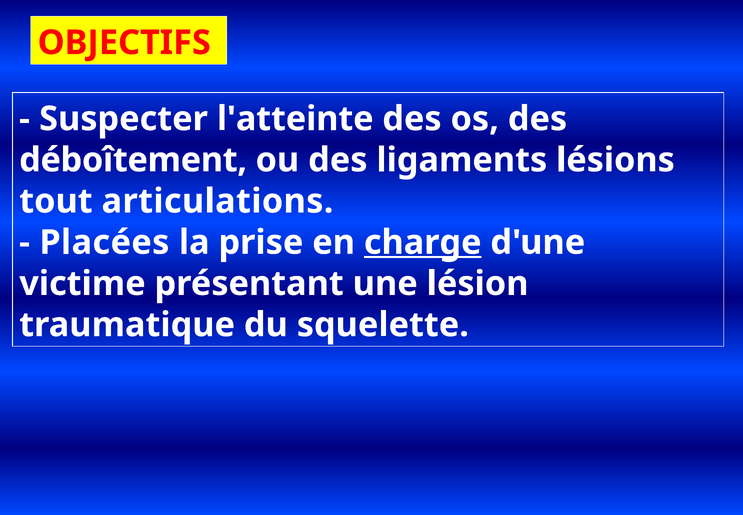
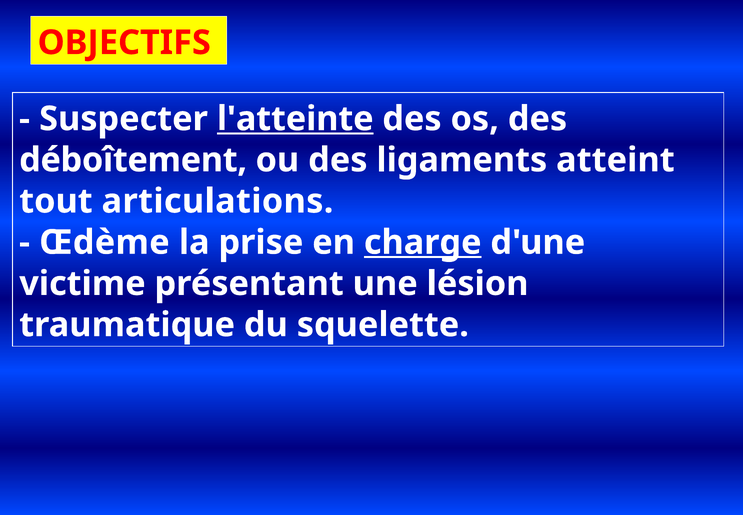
l'atteinte underline: none -> present
lésions: lésions -> atteint
Placées: Placées -> Œdème
